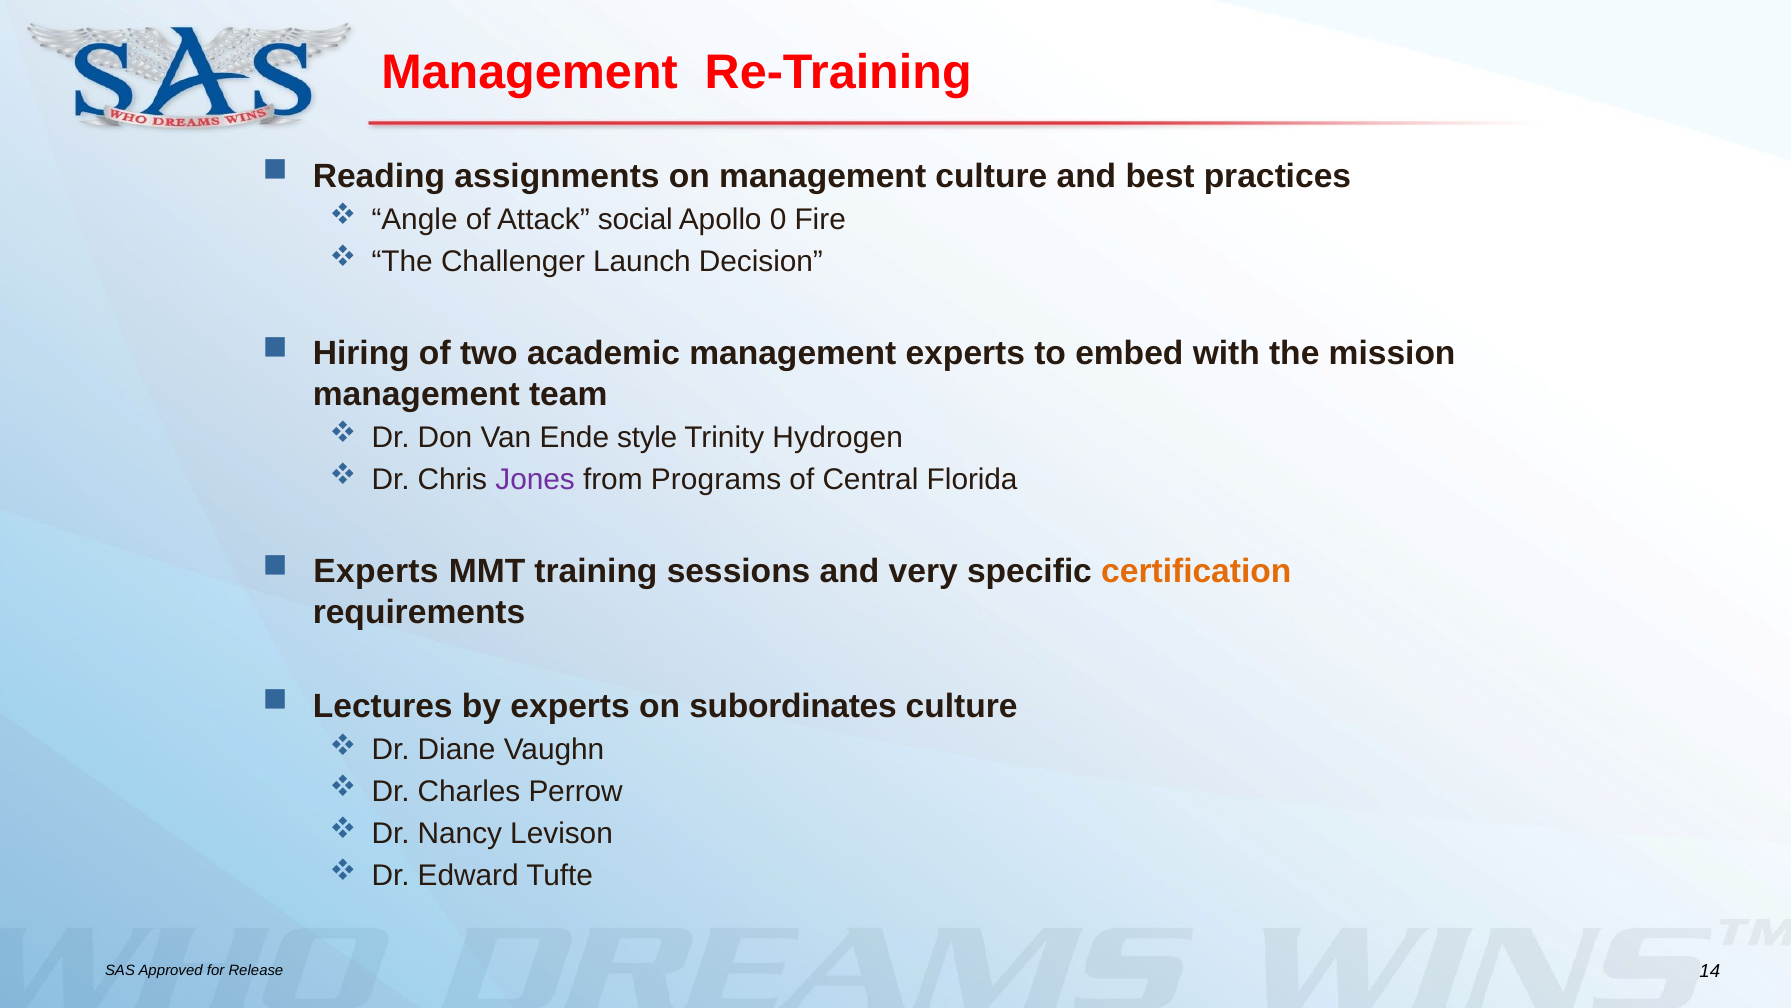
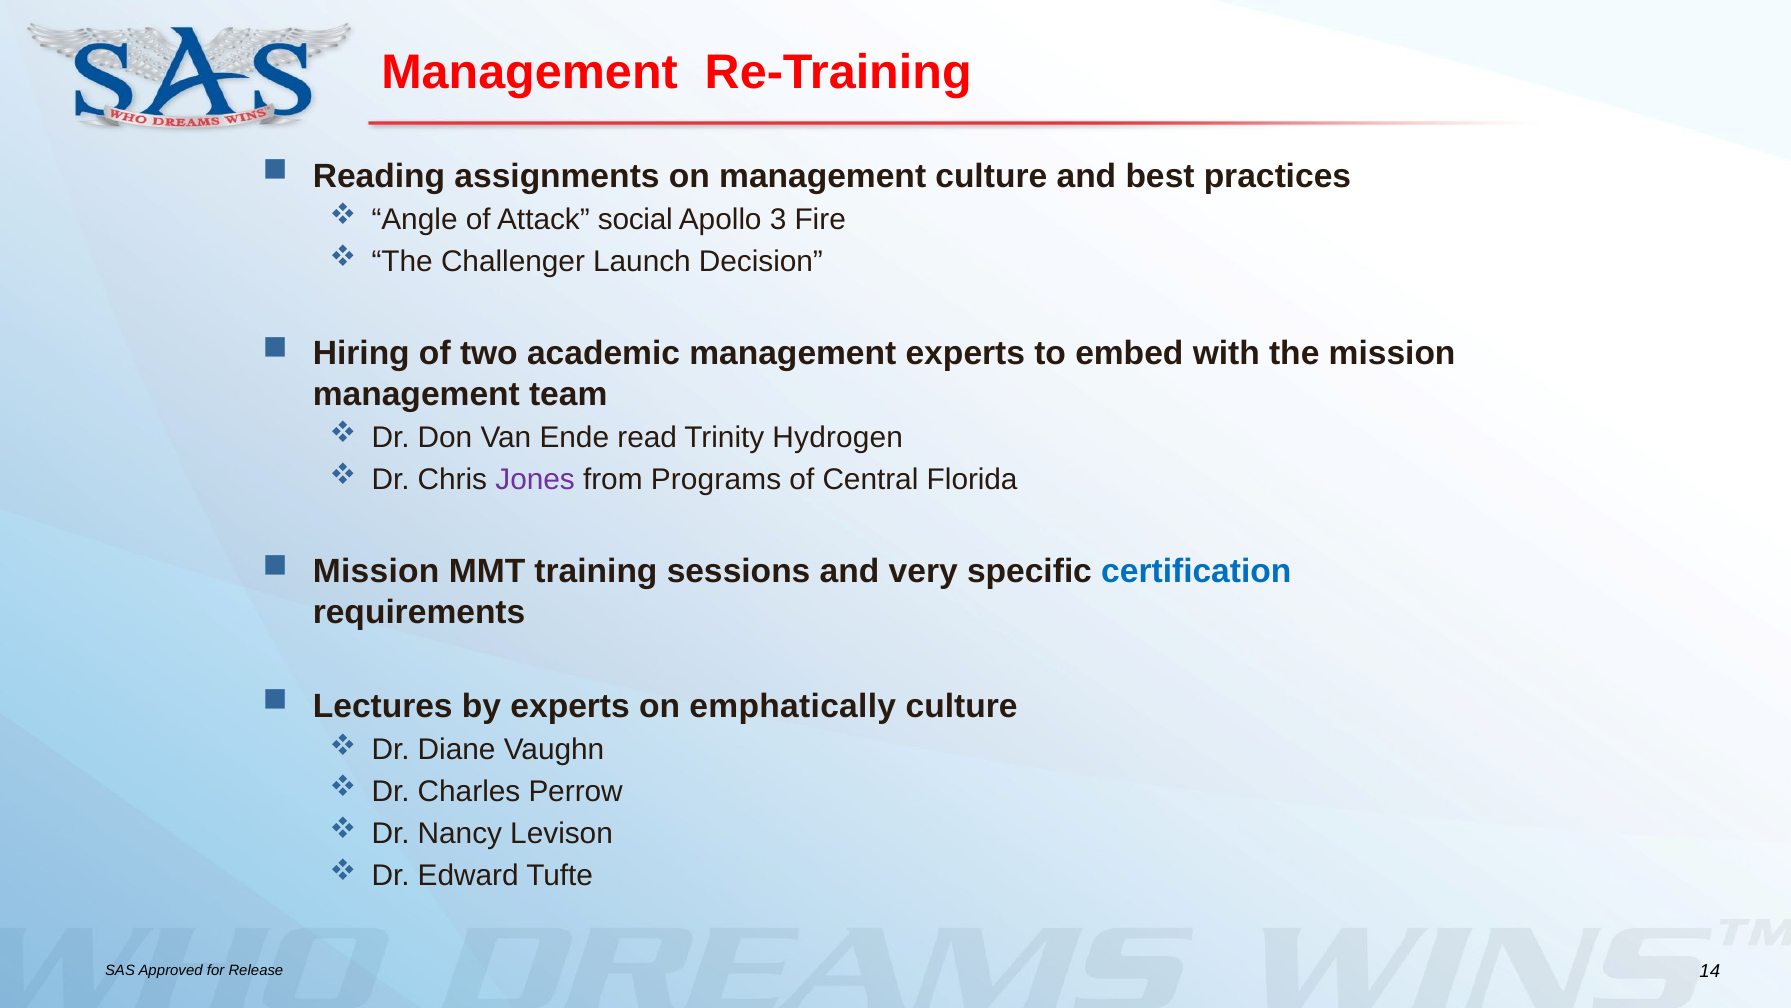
0: 0 -> 3
style: style -> read
Experts at (376, 572): Experts -> Mission
certification colour: orange -> blue
subordinates: subordinates -> emphatically
